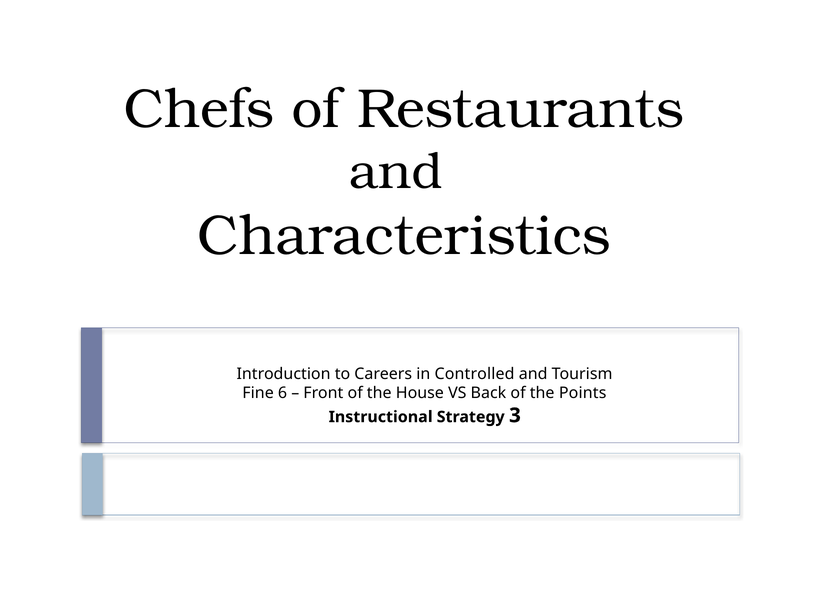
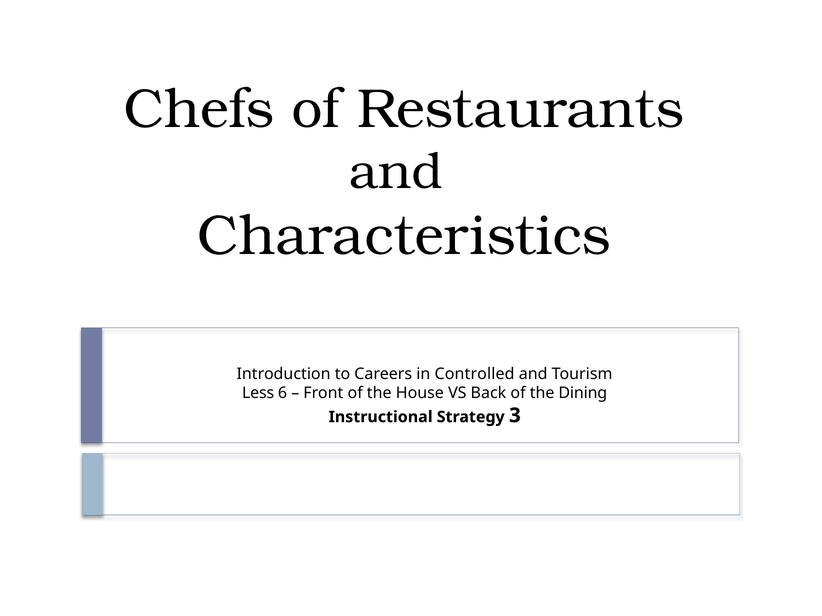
Fine: Fine -> Less
Points: Points -> Dining
